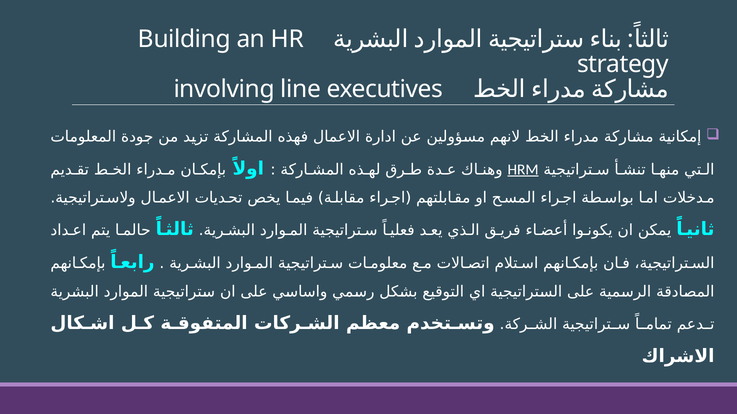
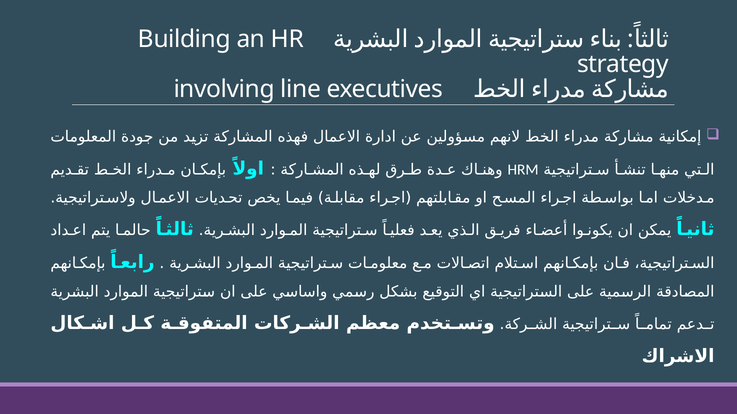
HRM underline: present -> none
